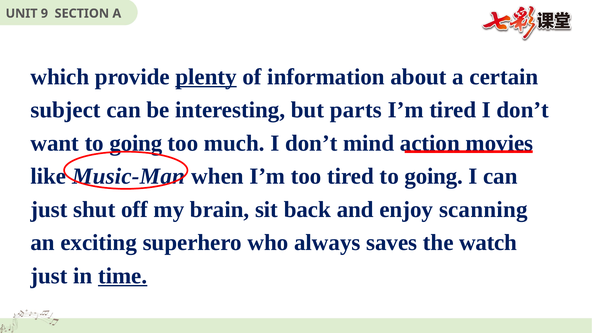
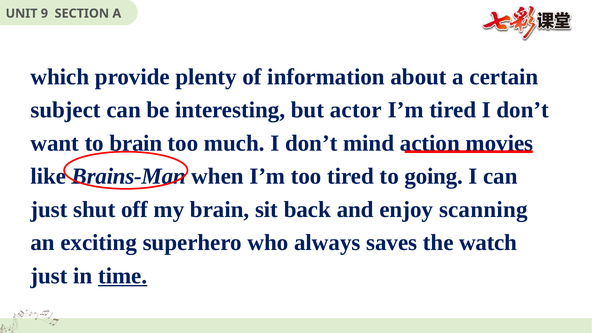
plenty underline: present -> none
parts: parts -> actor
want to going: going -> brain
Music-Man: Music-Man -> Brains-Man
